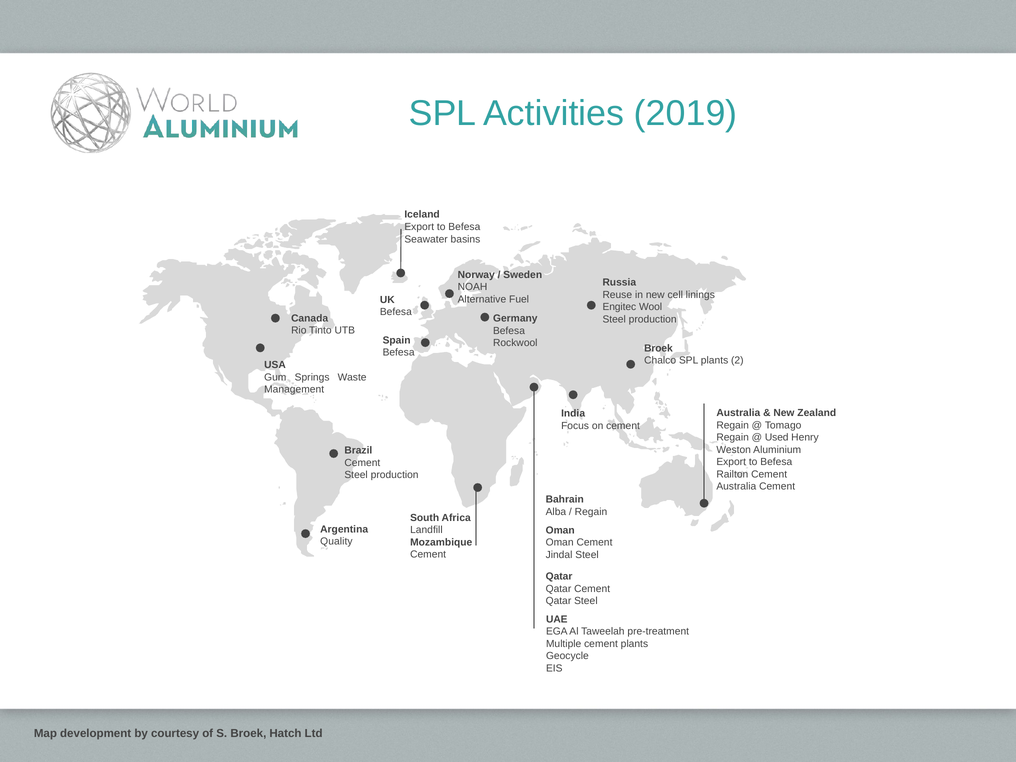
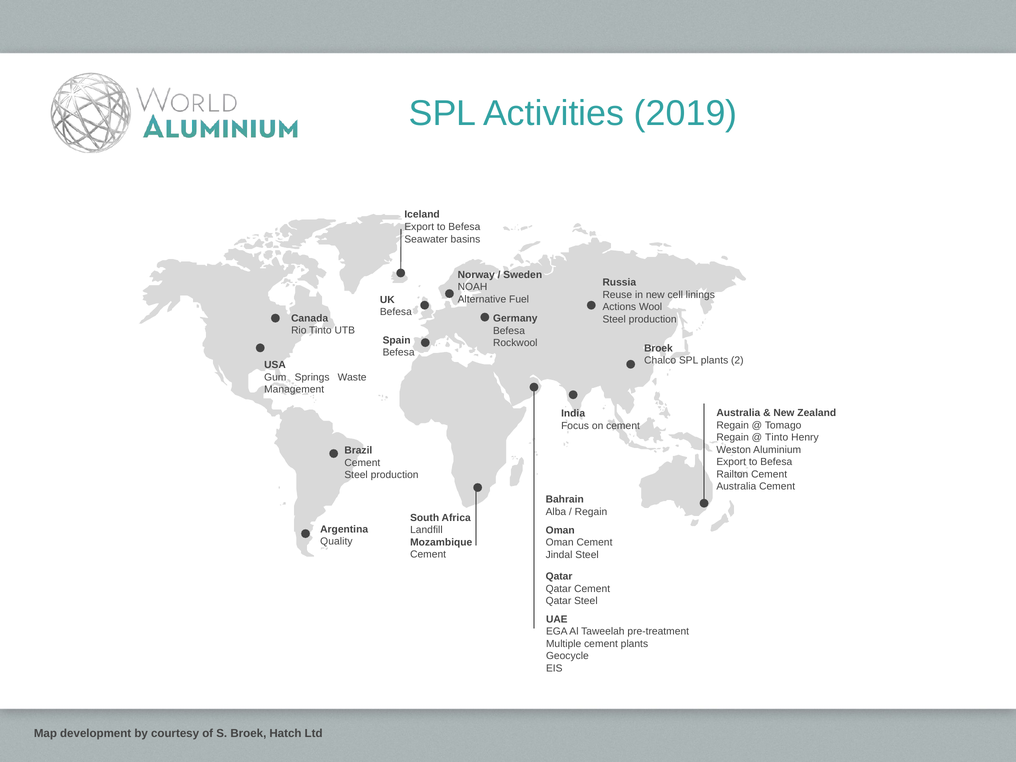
Engitec: Engitec -> Actions
Used at (777, 437): Used -> Tinto
